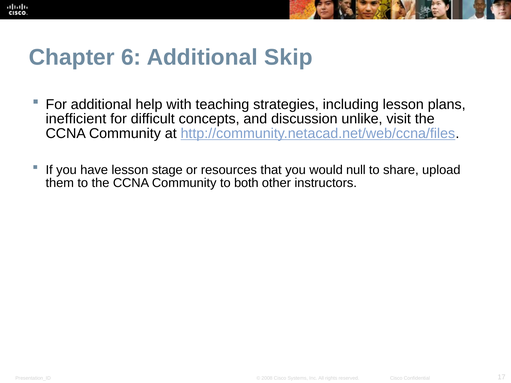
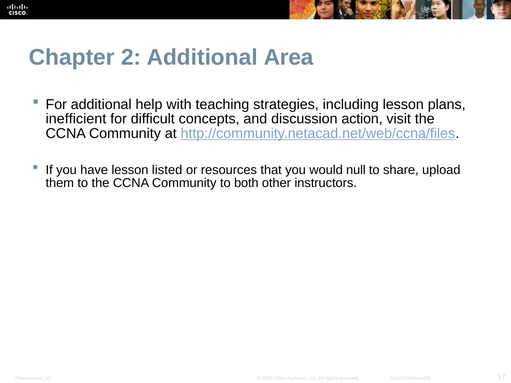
6: 6 -> 2
Skip: Skip -> Area
unlike: unlike -> action
stage: stage -> listed
